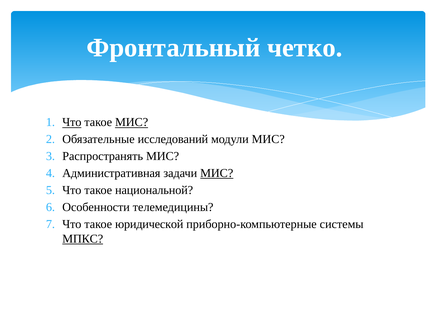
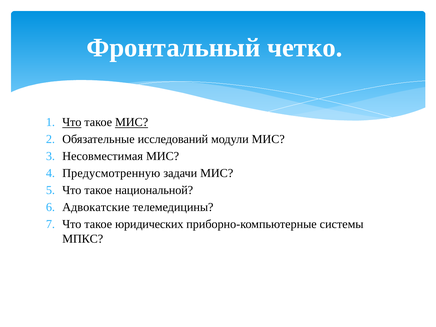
Распространять: Распространять -> Несовместимая
Административная: Административная -> Предусмотренную
МИС at (217, 173) underline: present -> none
Особенности: Особенности -> Адвокатские
юридической: юридической -> юридических
МПКС underline: present -> none
